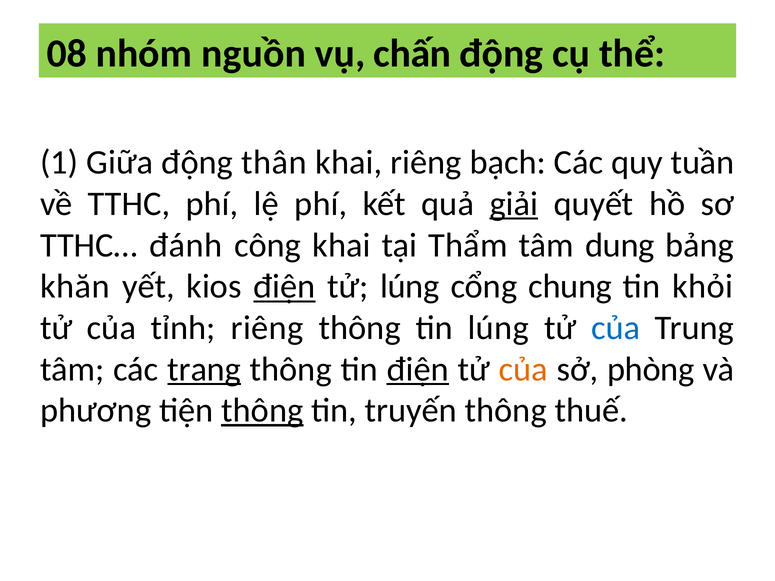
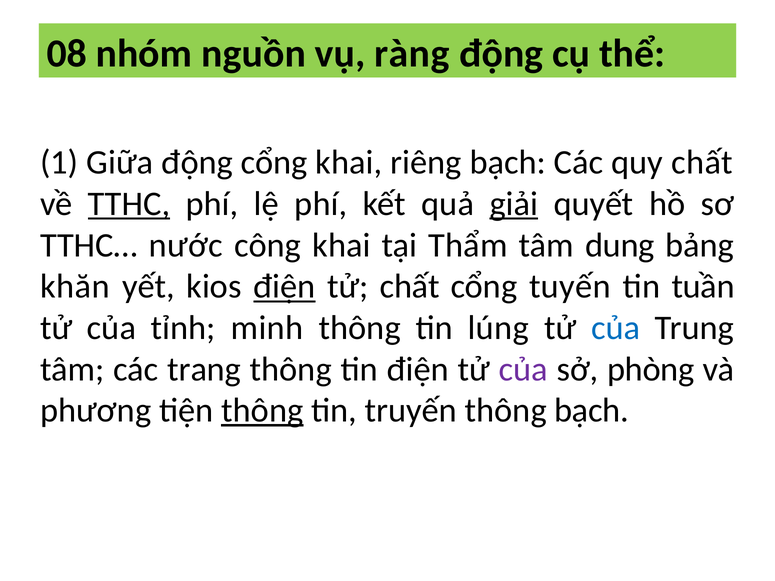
chấn: chấn -> ràng
động thân: thân -> cổng
quy tuần: tuần -> chất
TTHC underline: none -> present
đánh: đánh -> nước
tử lúng: lúng -> chất
chung: chung -> tuyến
khỏi: khỏi -> tuần
tỉnh riêng: riêng -> minh
trang underline: present -> none
điện at (418, 369) underline: present -> none
của at (523, 369) colour: orange -> purple
thông thuế: thuế -> bạch
